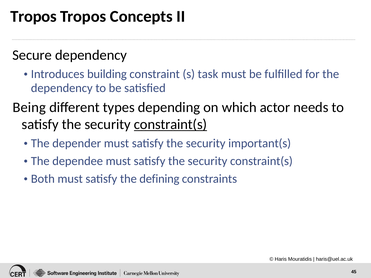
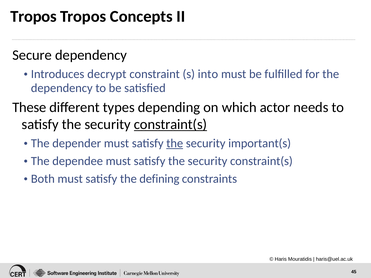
building: building -> decrypt
task: task -> into
Being: Being -> These
the at (175, 143) underline: none -> present
